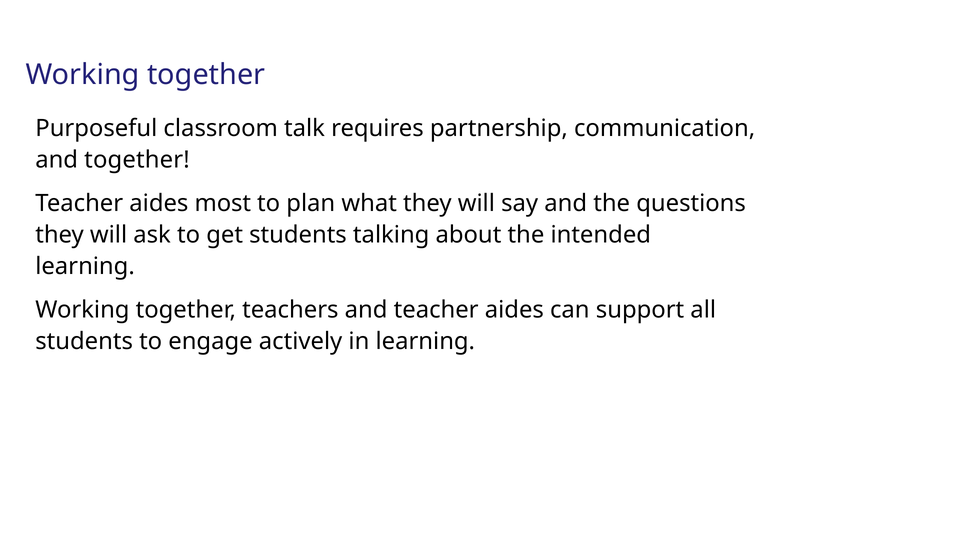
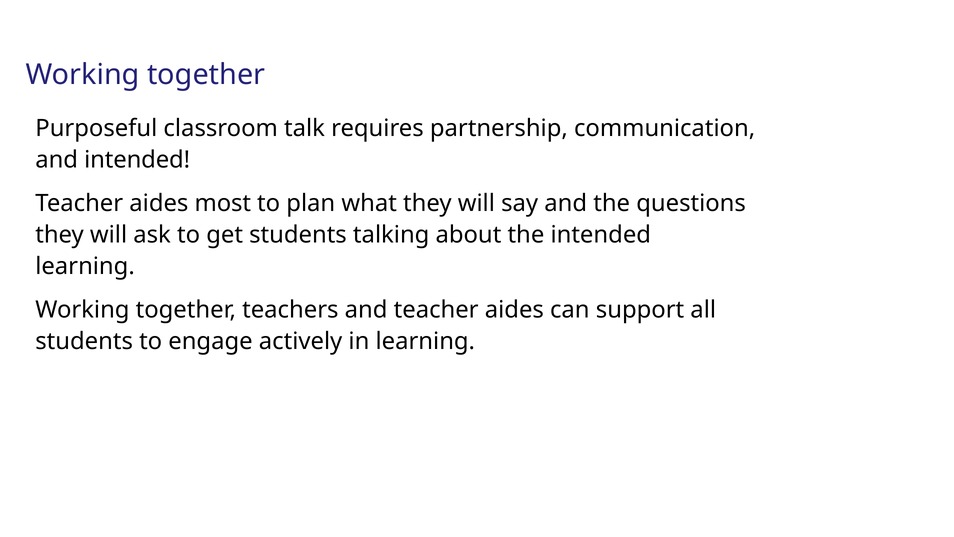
and together: together -> intended
